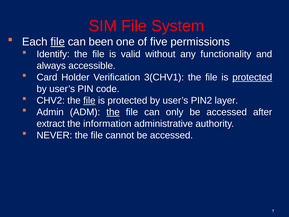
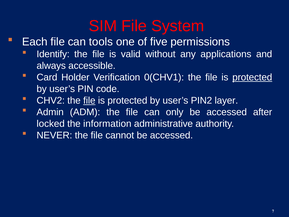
file at (58, 42) underline: present -> none
been: been -> tools
functionality: functionality -> applications
3(CHV1: 3(CHV1 -> 0(CHV1
the at (113, 112) underline: present -> none
extract: extract -> locked
